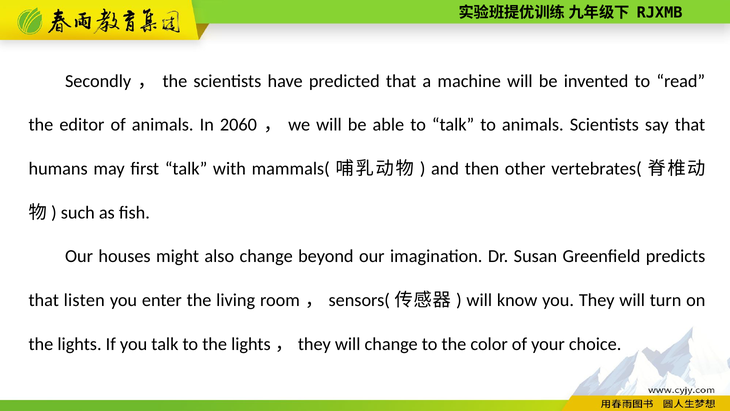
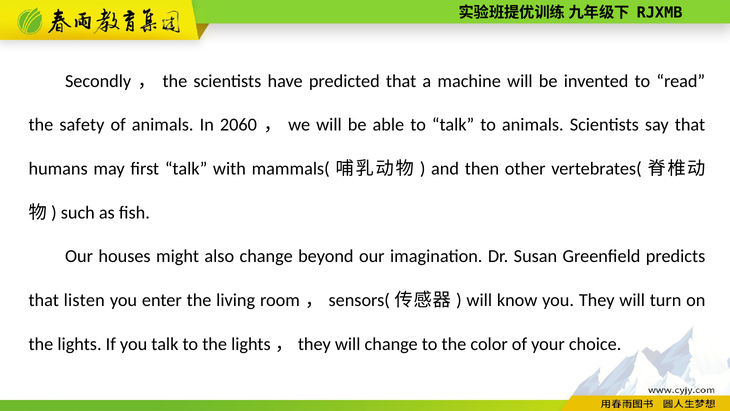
editor: editor -> safety
